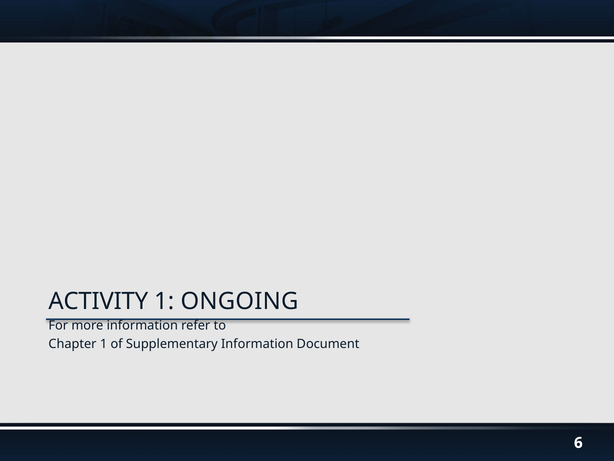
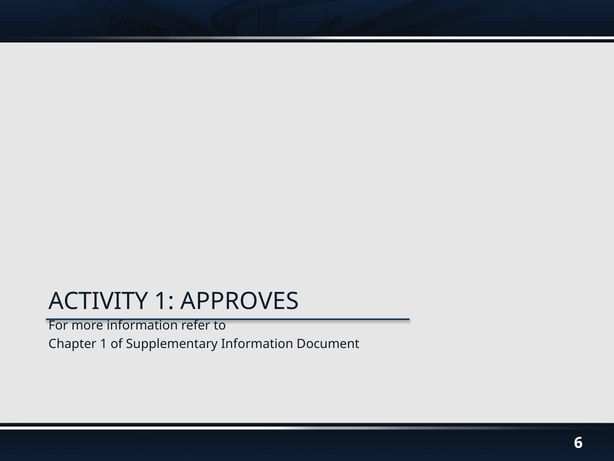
ONGOING: ONGOING -> APPROVES
